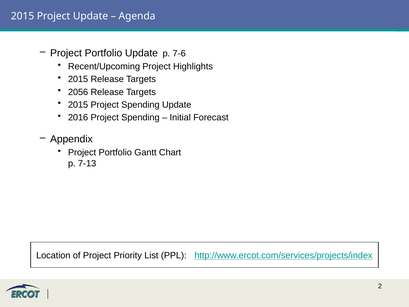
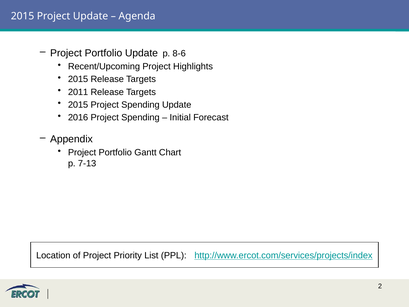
7-6: 7-6 -> 8-6
2056: 2056 -> 2011
